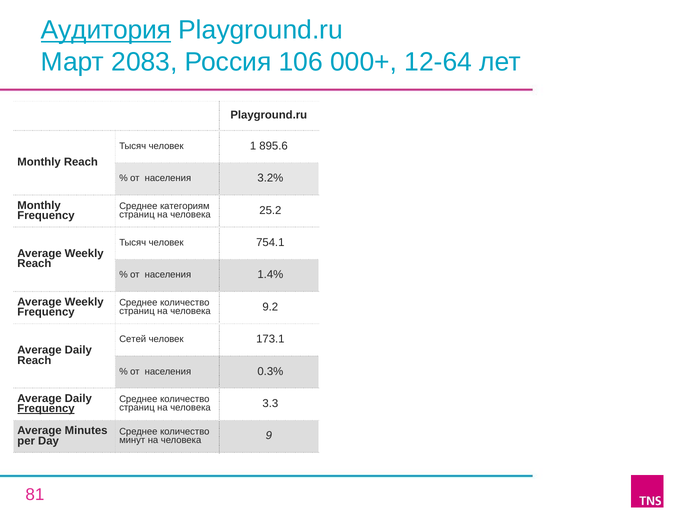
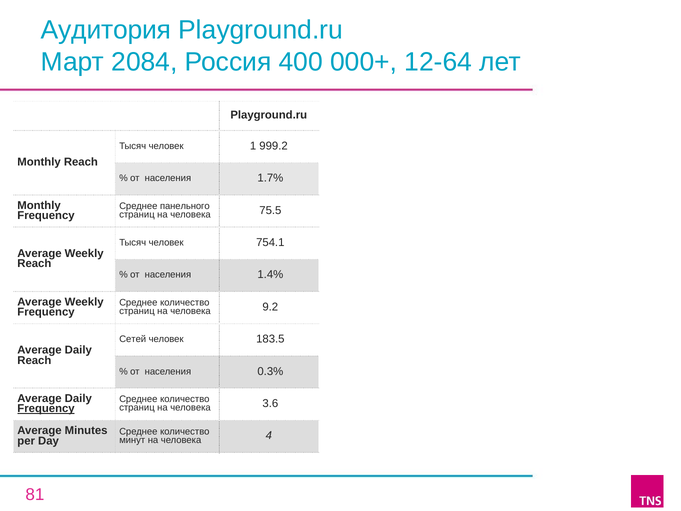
Аудитория underline: present -> none
2083: 2083 -> 2084
106: 106 -> 400
895.6: 895.6 -> 999.2
3.2%: 3.2% -> 1.7%
категориям: категориям -> панельного
25.2: 25.2 -> 75.5
173.1: 173.1 -> 183.5
3.3: 3.3 -> 3.6
9: 9 -> 4
